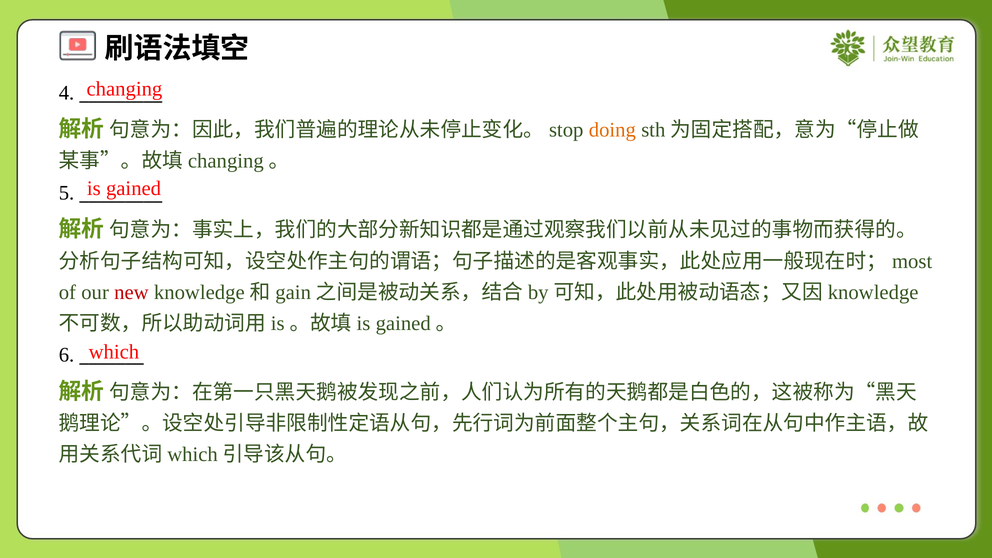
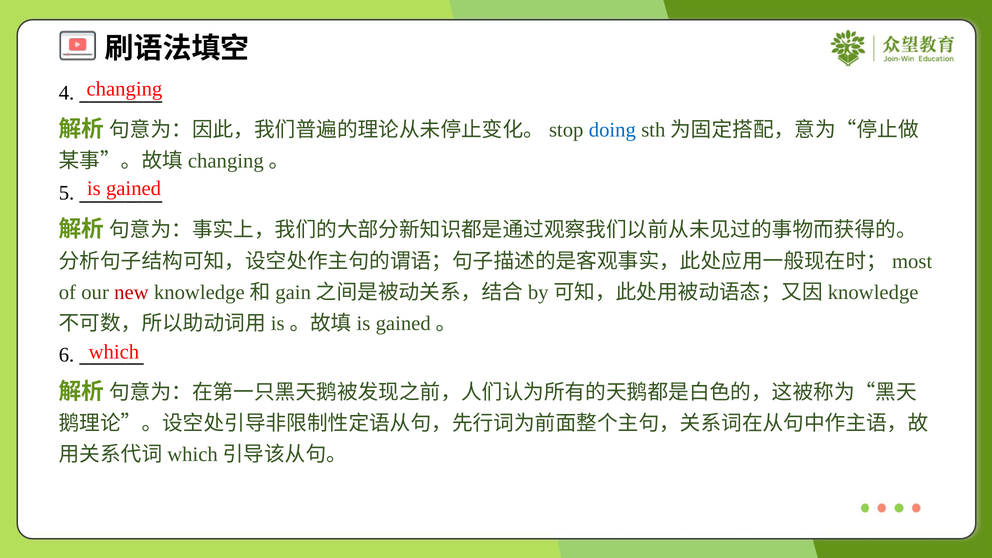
doing colour: orange -> blue
